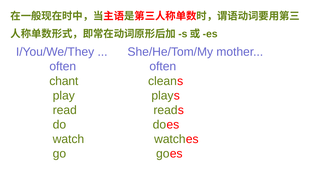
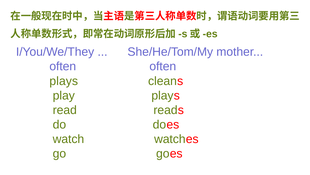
chant at (64, 81): chant -> plays
